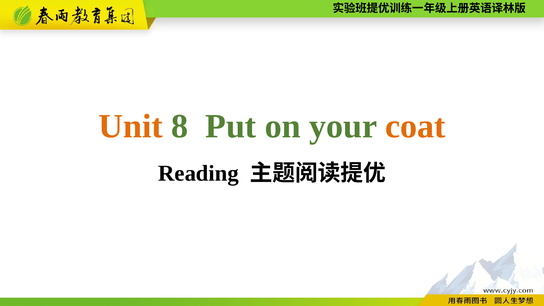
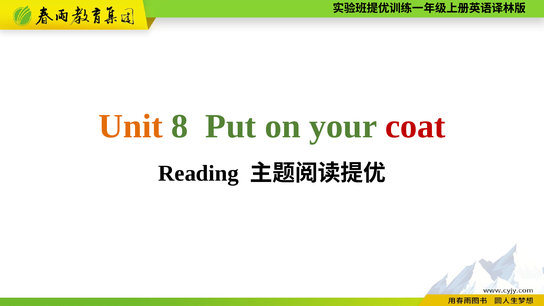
coat colour: orange -> red
